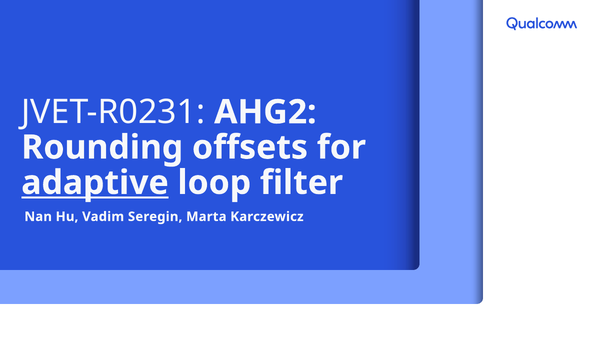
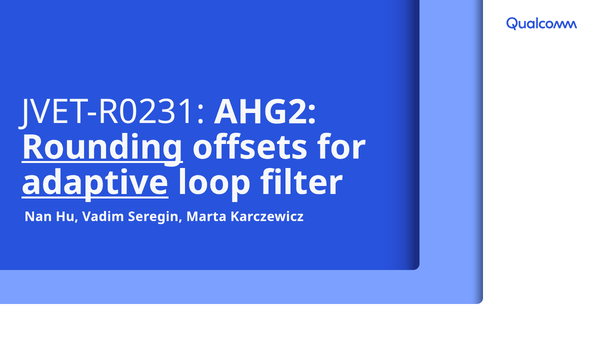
Rounding underline: none -> present
